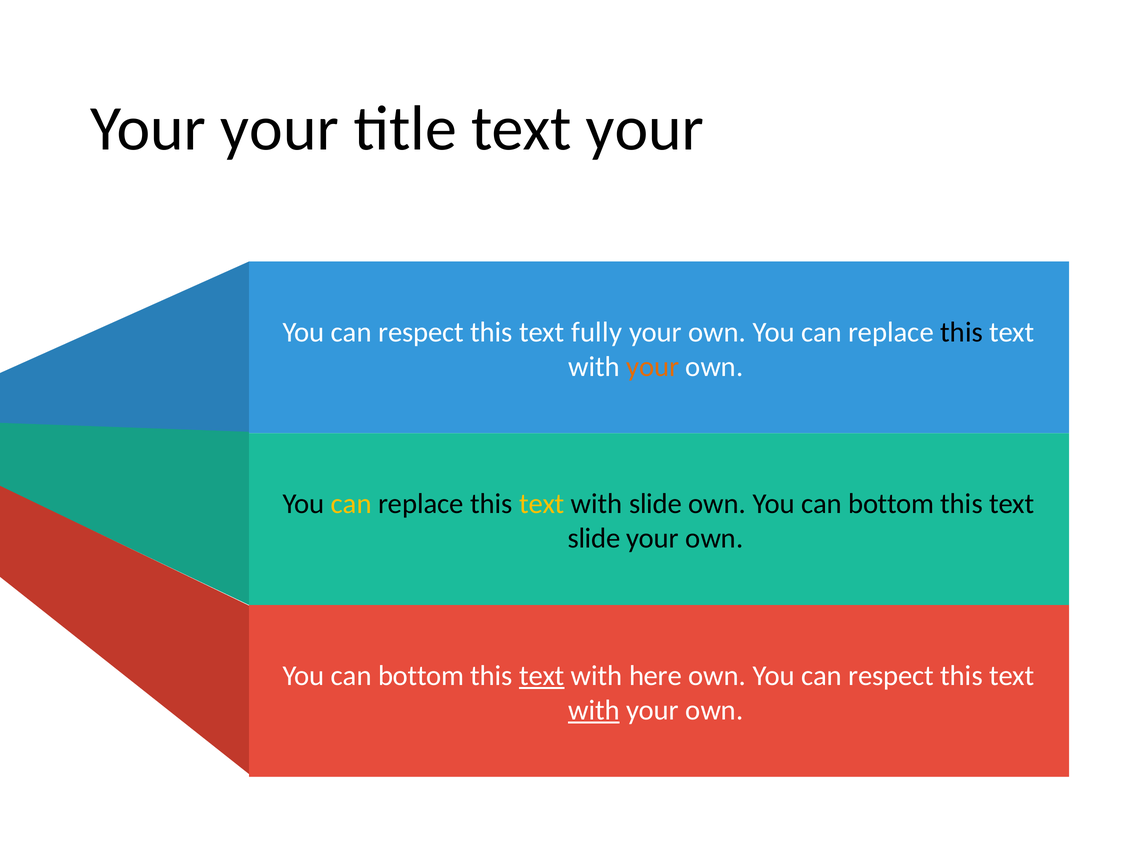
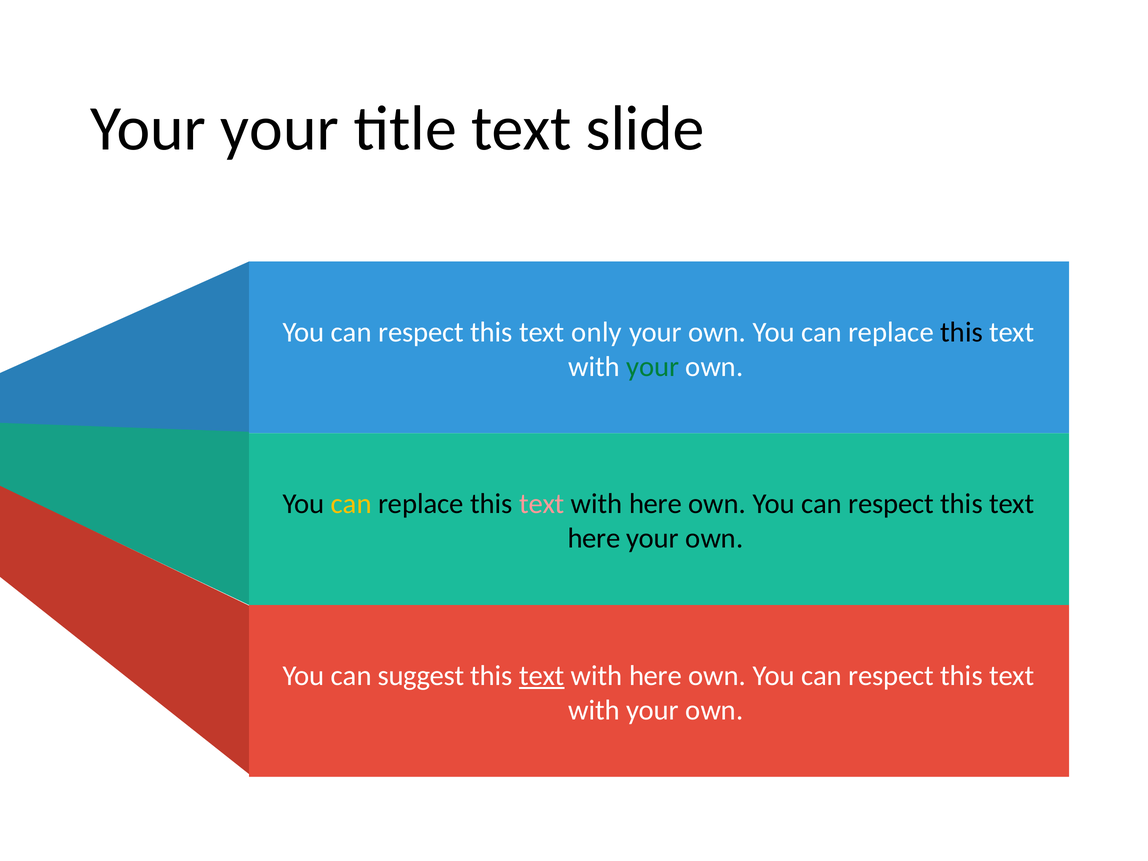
text your: your -> slide
fully: fully -> only
your at (653, 367) colour: orange -> green
text at (542, 504) colour: yellow -> pink
slide at (656, 504): slide -> here
bottom at (891, 504): bottom -> respect
slide at (594, 538): slide -> here
bottom at (421, 676): bottom -> suggest
with at (594, 710) underline: present -> none
